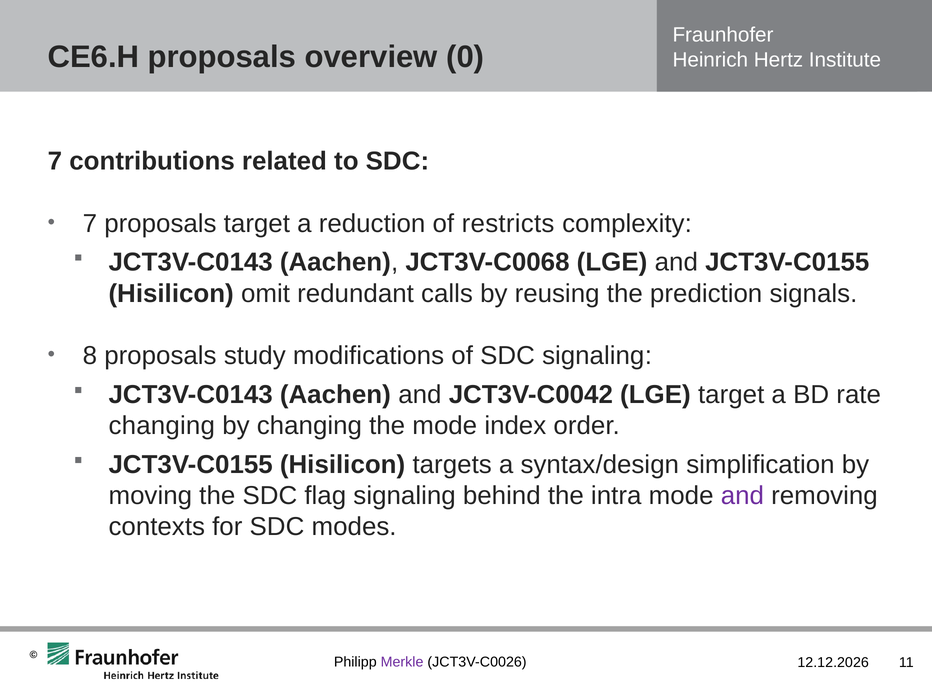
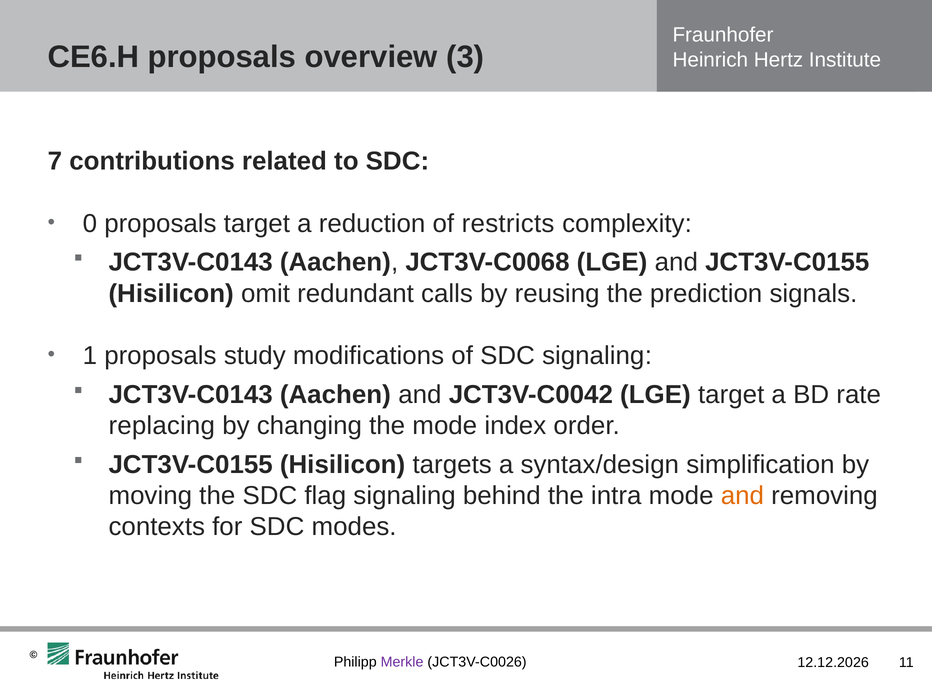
0: 0 -> 3
7 at (90, 224): 7 -> 0
8: 8 -> 1
changing at (162, 426): changing -> replacing
and at (742, 496) colour: purple -> orange
